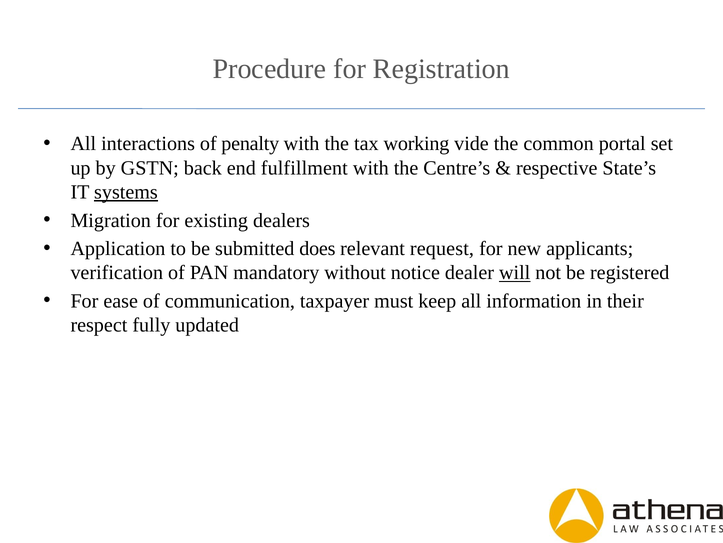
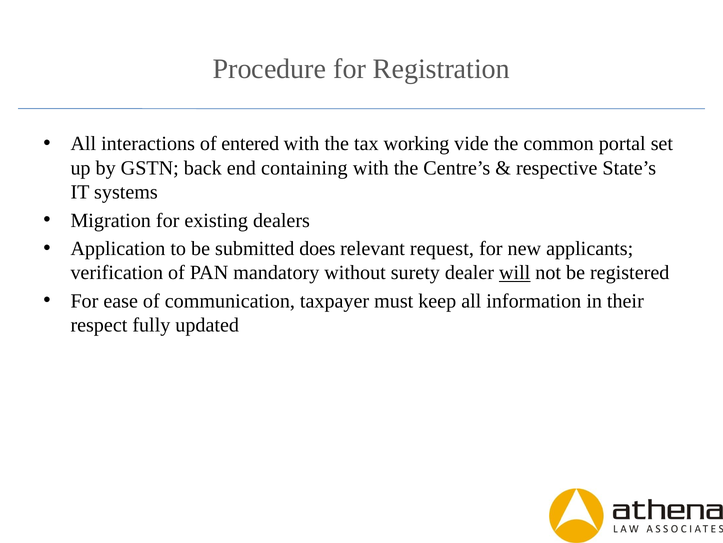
penalty: penalty -> entered
fulfillment: fulfillment -> containing
systems underline: present -> none
notice: notice -> surety
